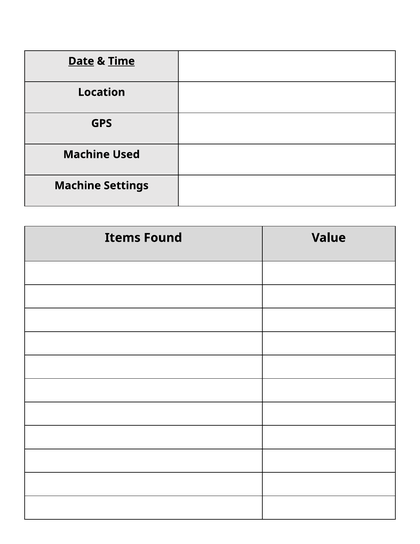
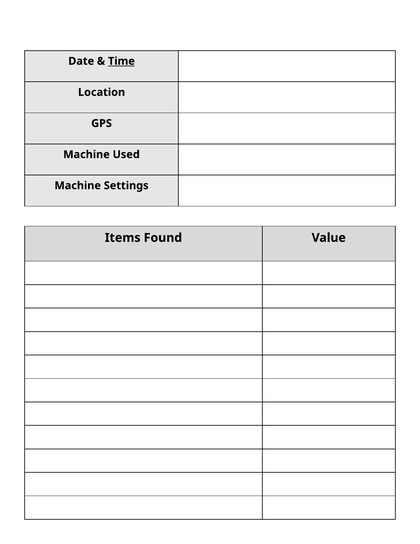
Date underline: present -> none
